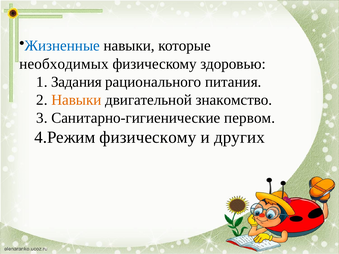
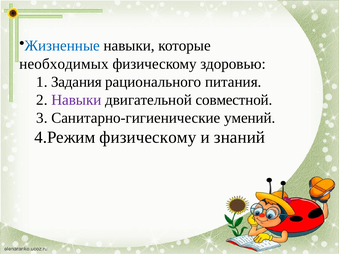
Навыки at (76, 100) colour: orange -> purple
знакомство: знакомство -> совместной
первом: первом -> умений
других: других -> знаний
